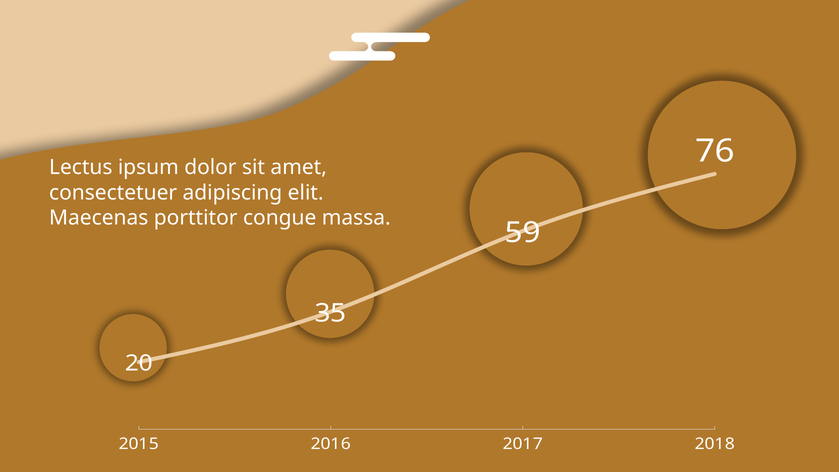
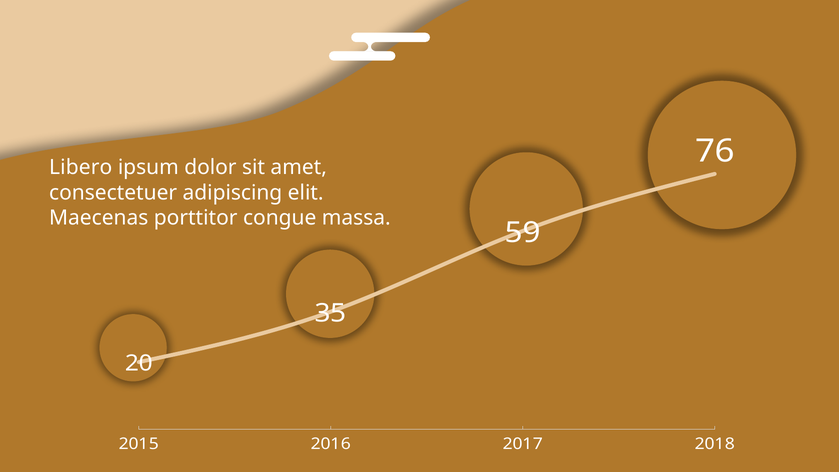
Lectus: Lectus -> Libero
